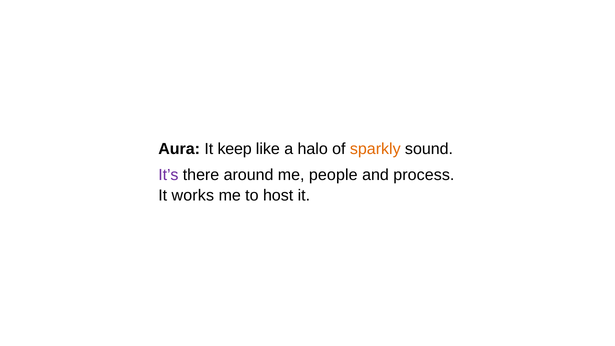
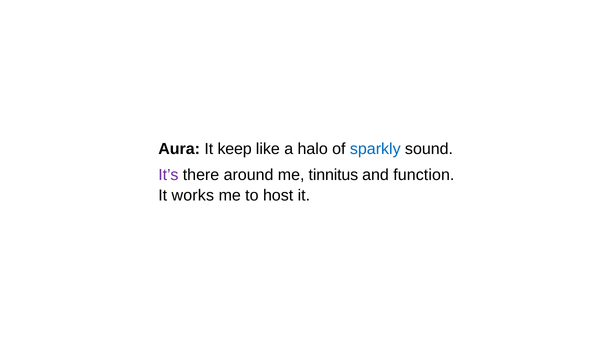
sparkly colour: orange -> blue
people: people -> tinnitus
process: process -> function
